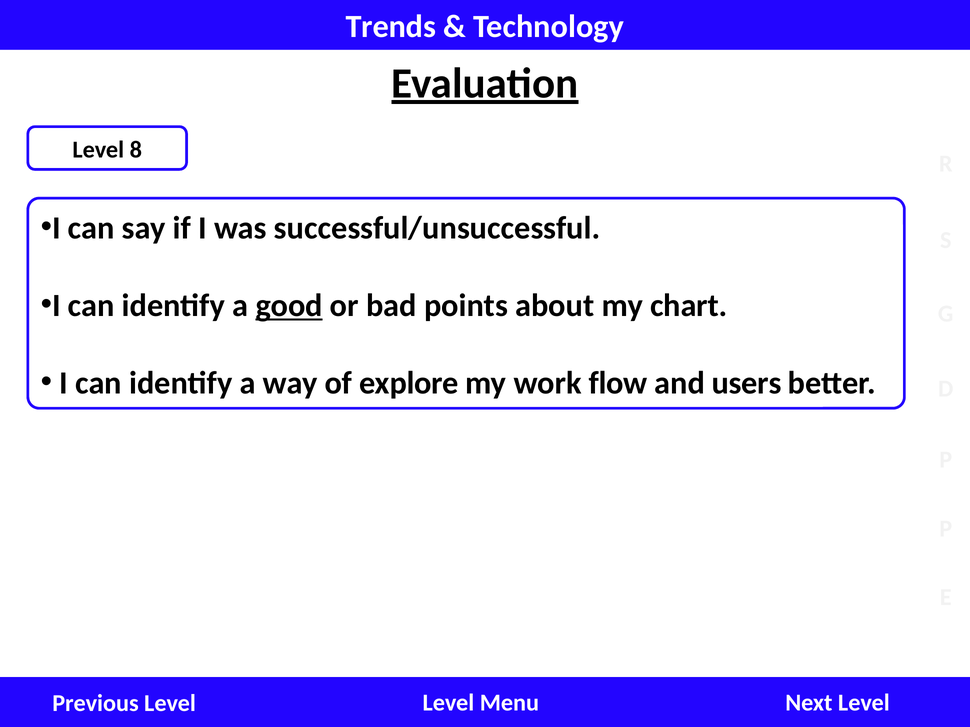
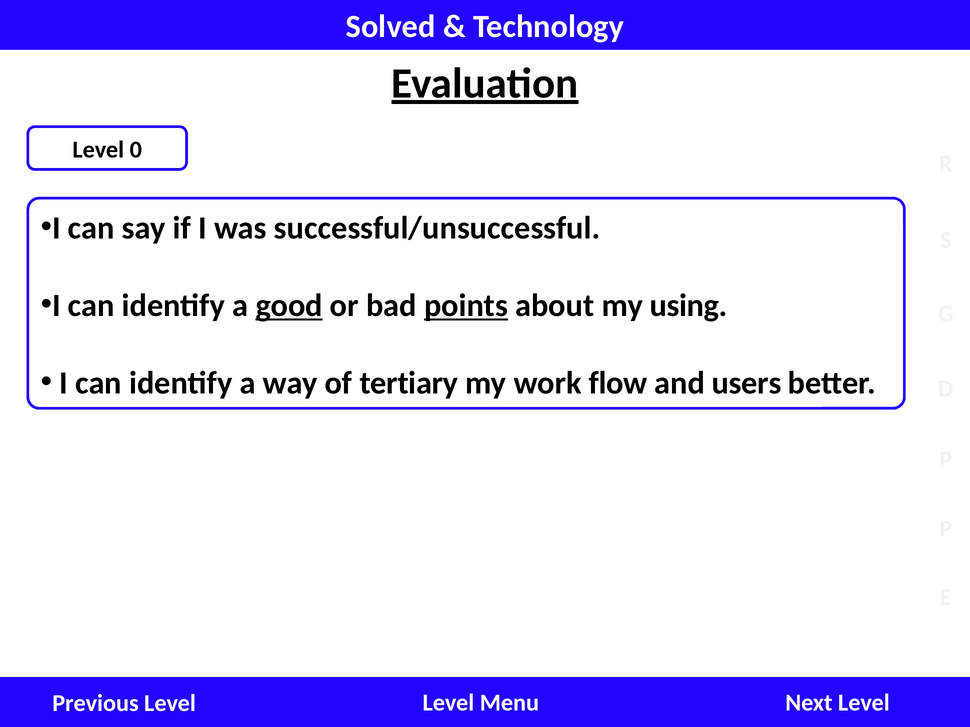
Trends: Trends -> Solved
8: 8 -> 0
points underline: none -> present
chart: chart -> using
explore: explore -> tertiary
